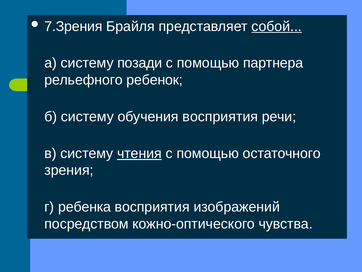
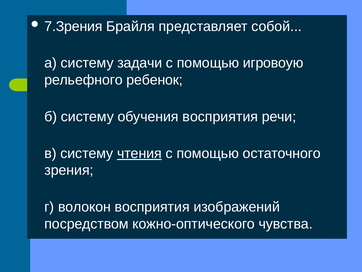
собой underline: present -> none
позади: позади -> задачи
партнера: партнера -> игровоую
ребенка: ребенка -> волокон
